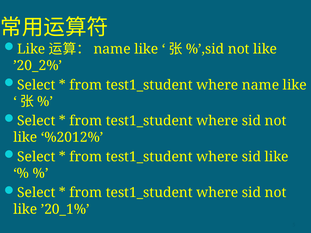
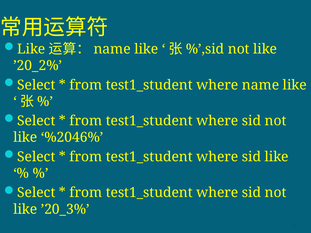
%2012%: %2012% -> %2046%
’20_1%: ’20_1% -> ’20_3%
